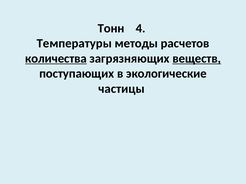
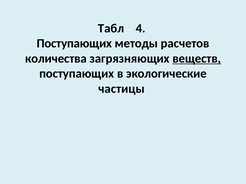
Тонн: Тонн -> Табл
Температуры at (74, 43): Температуры -> Поступающих
количества underline: present -> none
